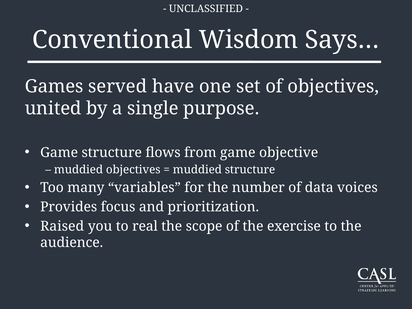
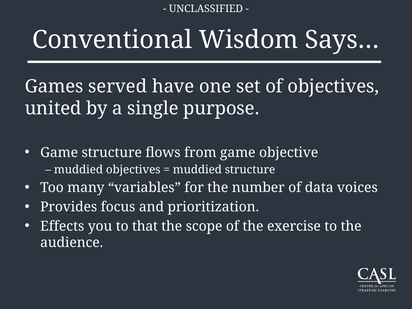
Raised: Raised -> Effects
real: real -> that
